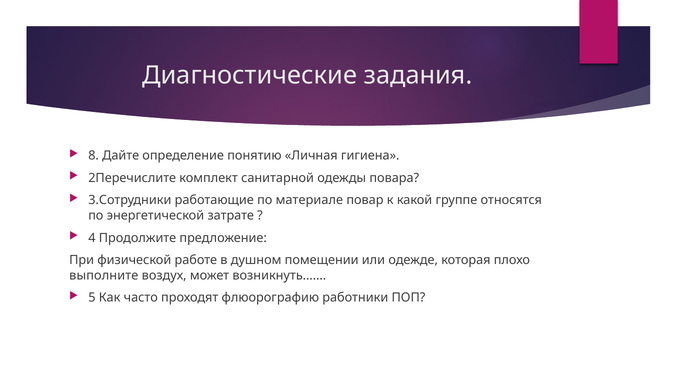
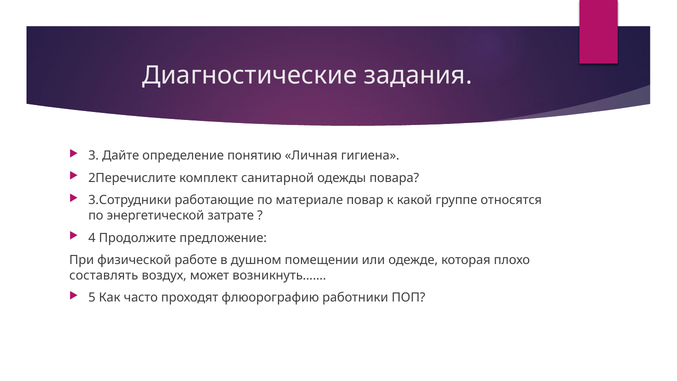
8: 8 -> 3
выполните: выполните -> составлять
